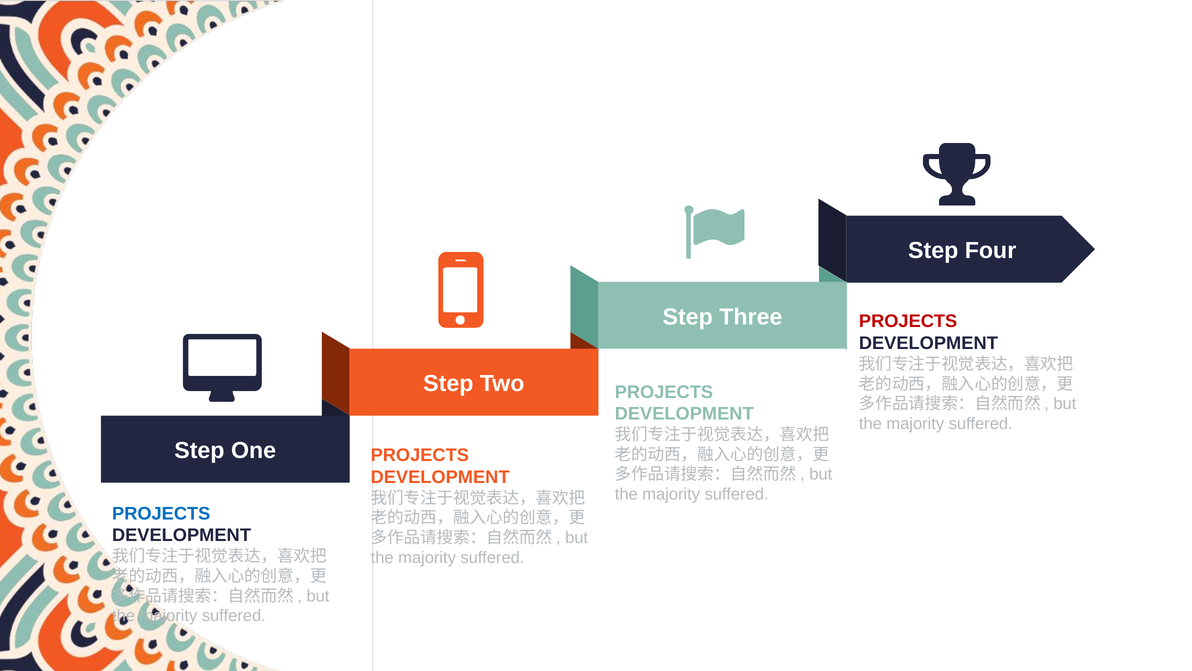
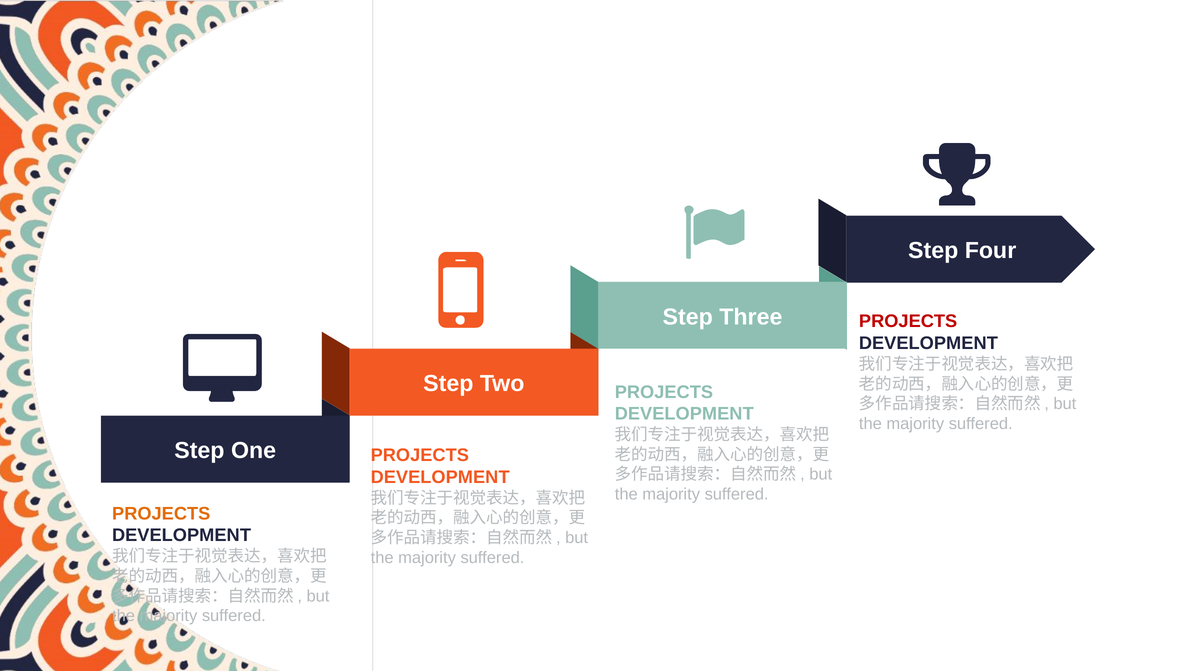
PROJECTS at (161, 513) colour: blue -> orange
